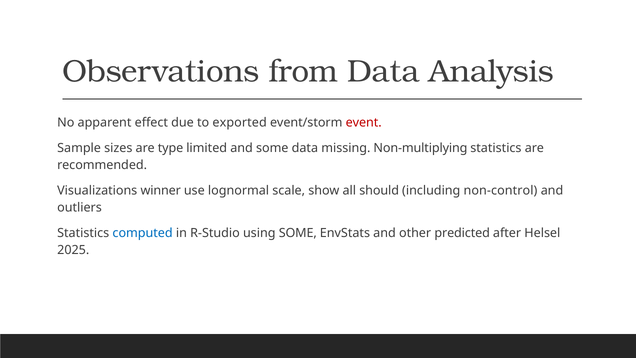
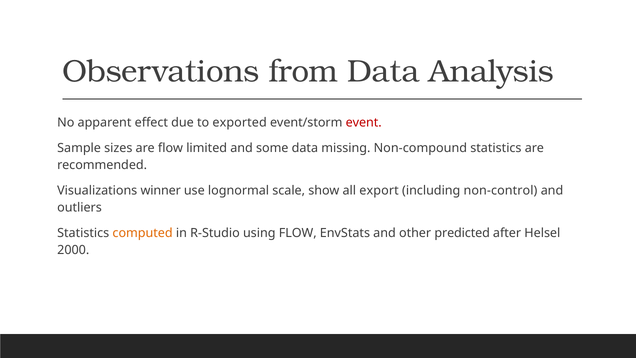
are type: type -> flow
Non-multiplying: Non-multiplying -> Non-compound
should: should -> export
computed colour: blue -> orange
using SOME: SOME -> FLOW
2025: 2025 -> 2000
